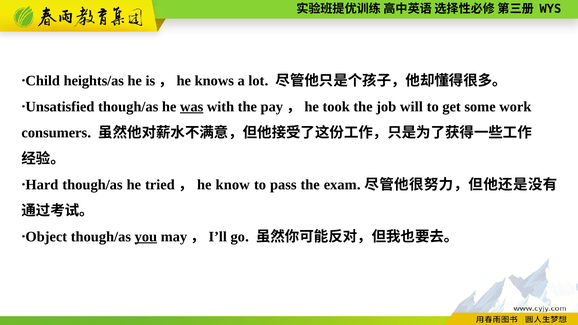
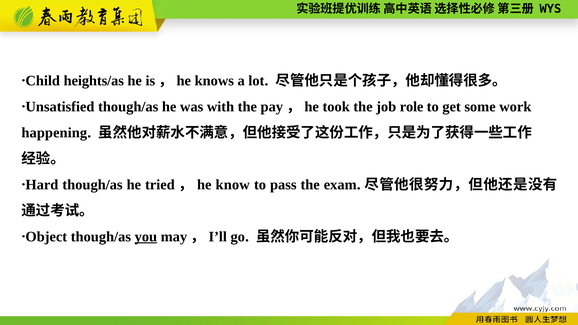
was underline: present -> none
will: will -> role
consumers: consumers -> happening
